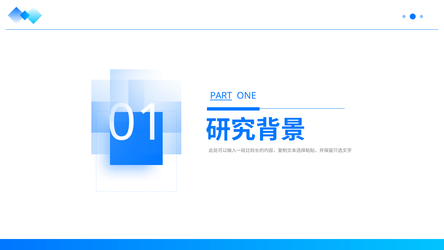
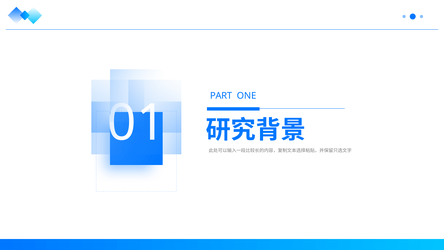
PART underline: present -> none
